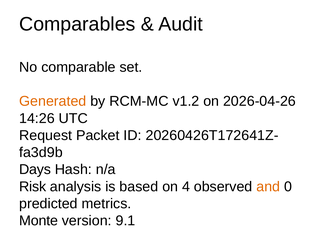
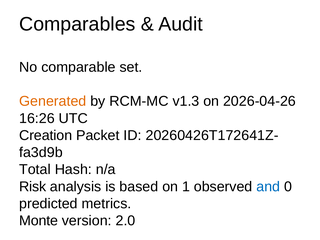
v1.2: v1.2 -> v1.3
14:26: 14:26 -> 16:26
Request: Request -> Creation
Days: Days -> Total
4: 4 -> 1
and colour: orange -> blue
9.1: 9.1 -> 2.0
